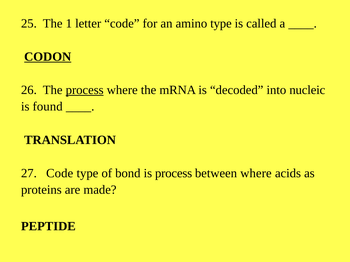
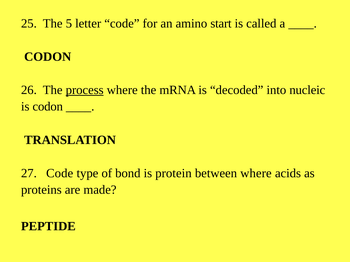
1: 1 -> 5
amino type: type -> start
CODON at (48, 57) underline: present -> none
is found: found -> codon
is process: process -> protein
